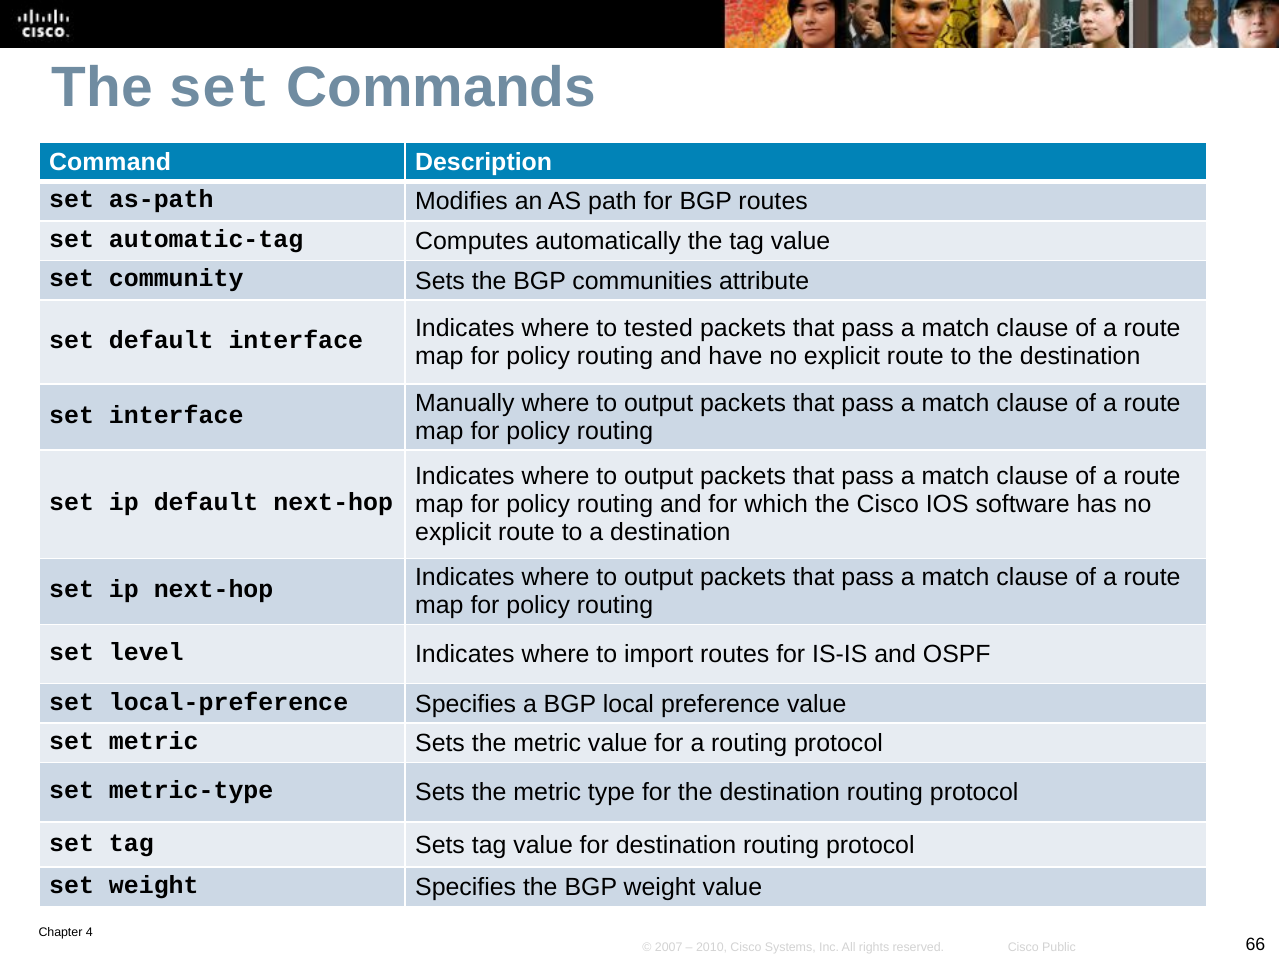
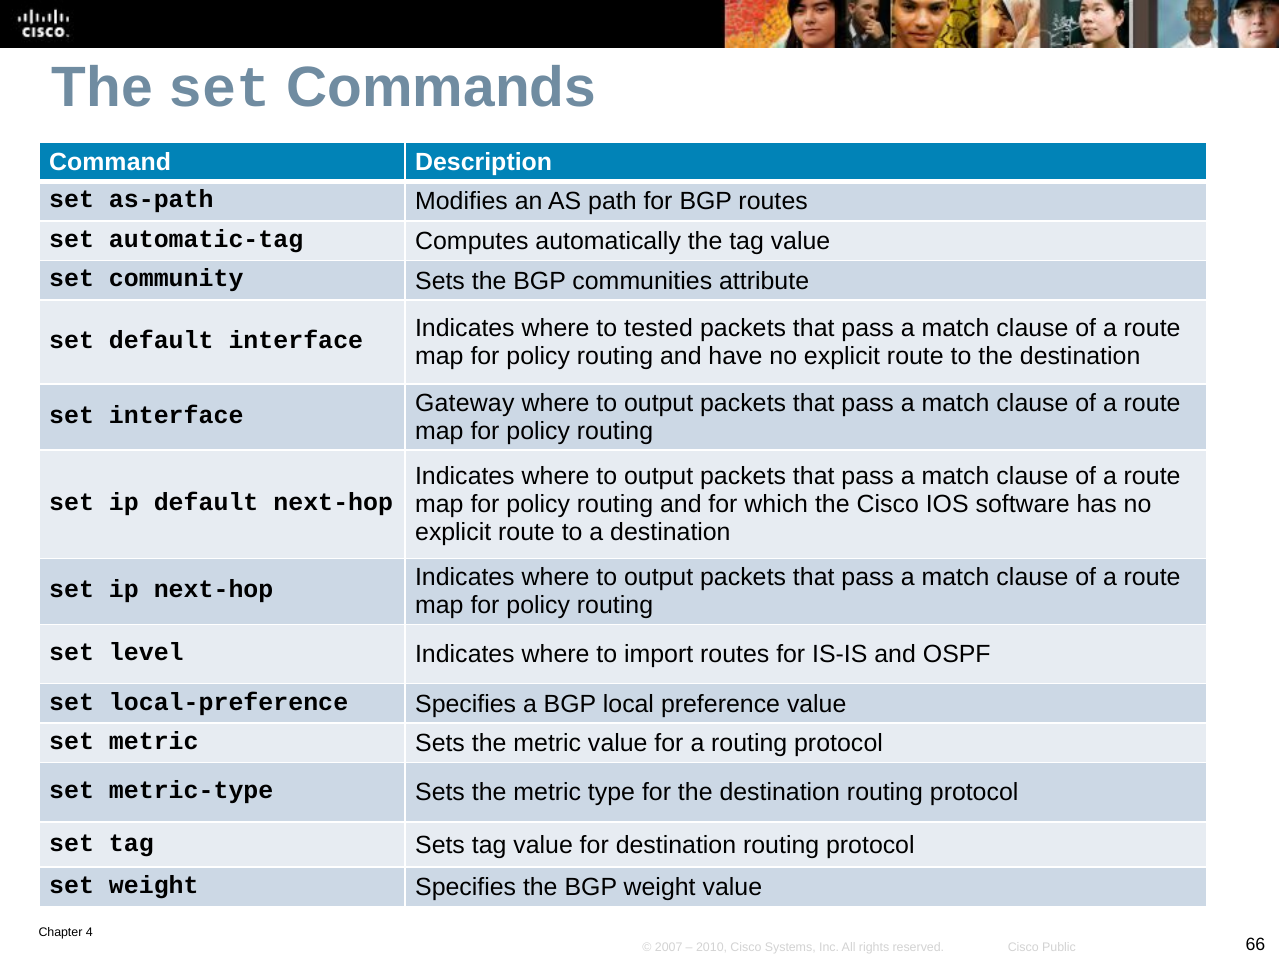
Manually: Manually -> Gateway
